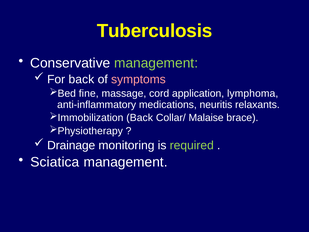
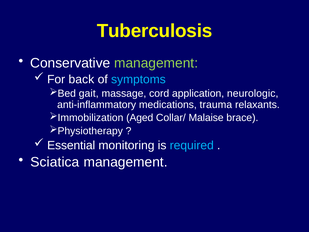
symptoms colour: pink -> light blue
fine: fine -> gait
lymphoma: lymphoma -> neurologic
neuritis: neuritis -> trauma
Back at (140, 118): Back -> Aged
Drainage: Drainage -> Essential
required colour: light green -> light blue
